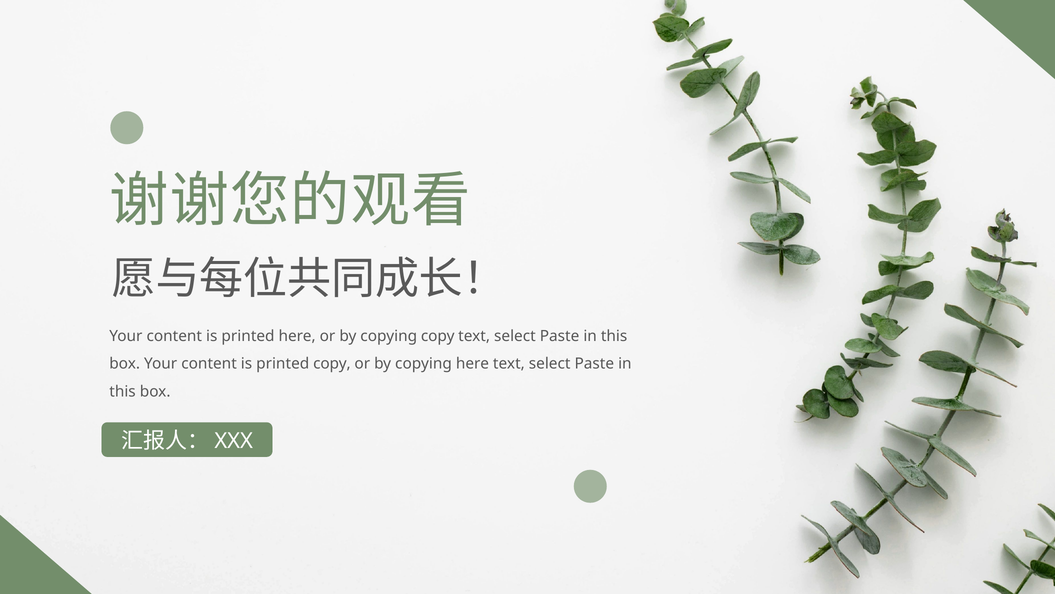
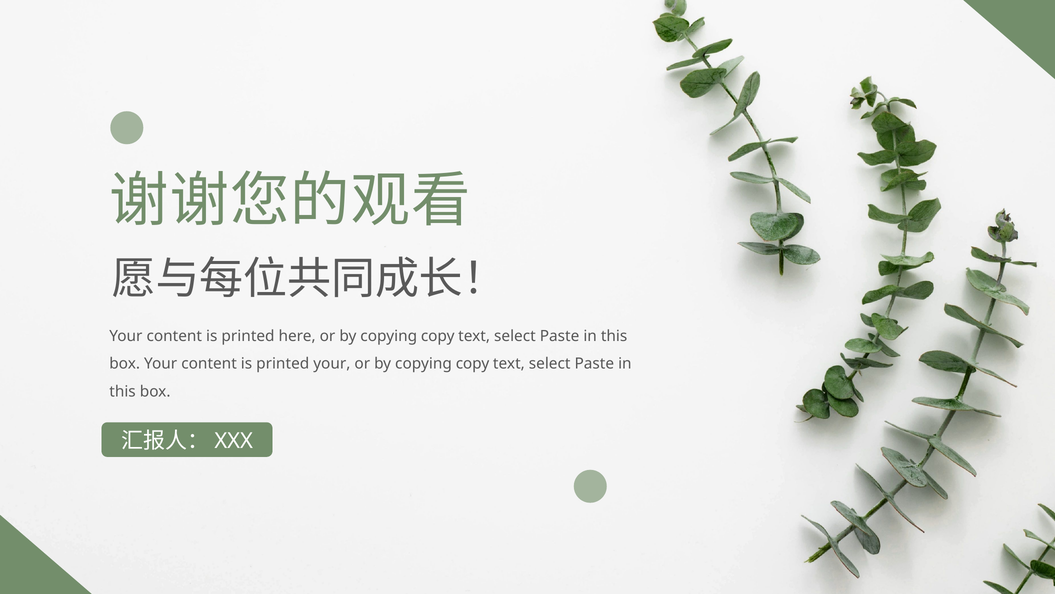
printed copy: copy -> your
here at (472, 364): here -> copy
